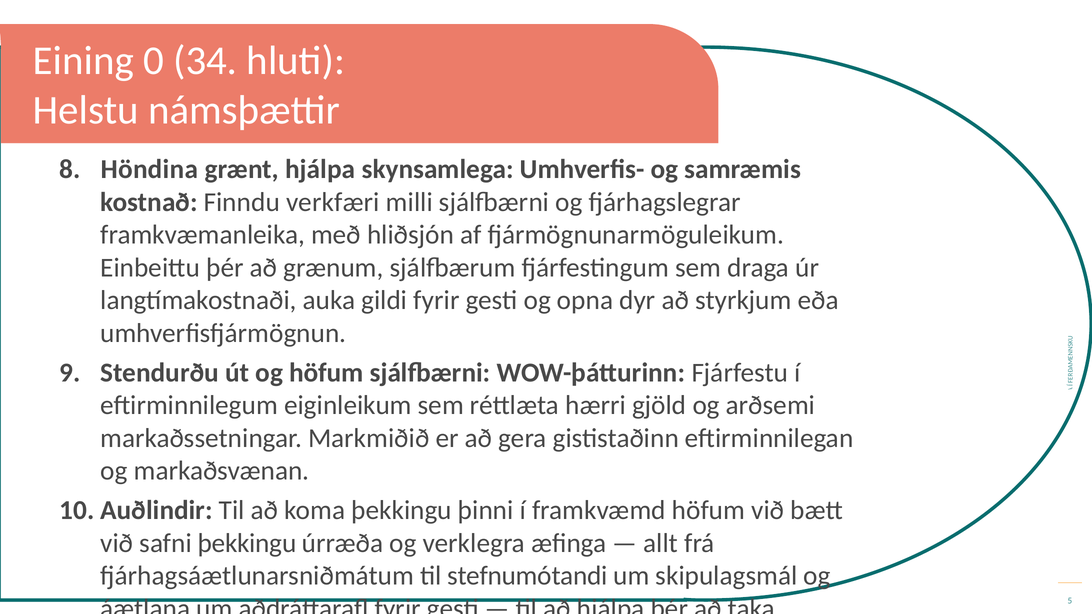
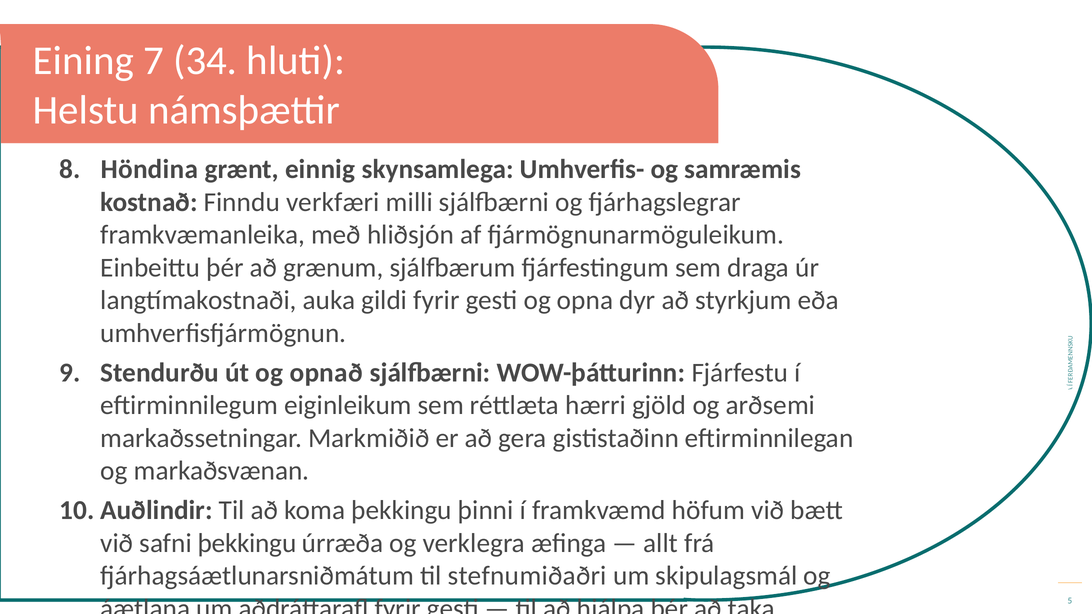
0: 0 -> 7
grænt hjálpa: hjálpa -> einnig
og höfum: höfum -> opnað
stefnumótandi: stefnumótandi -> stefnumiðaðri
